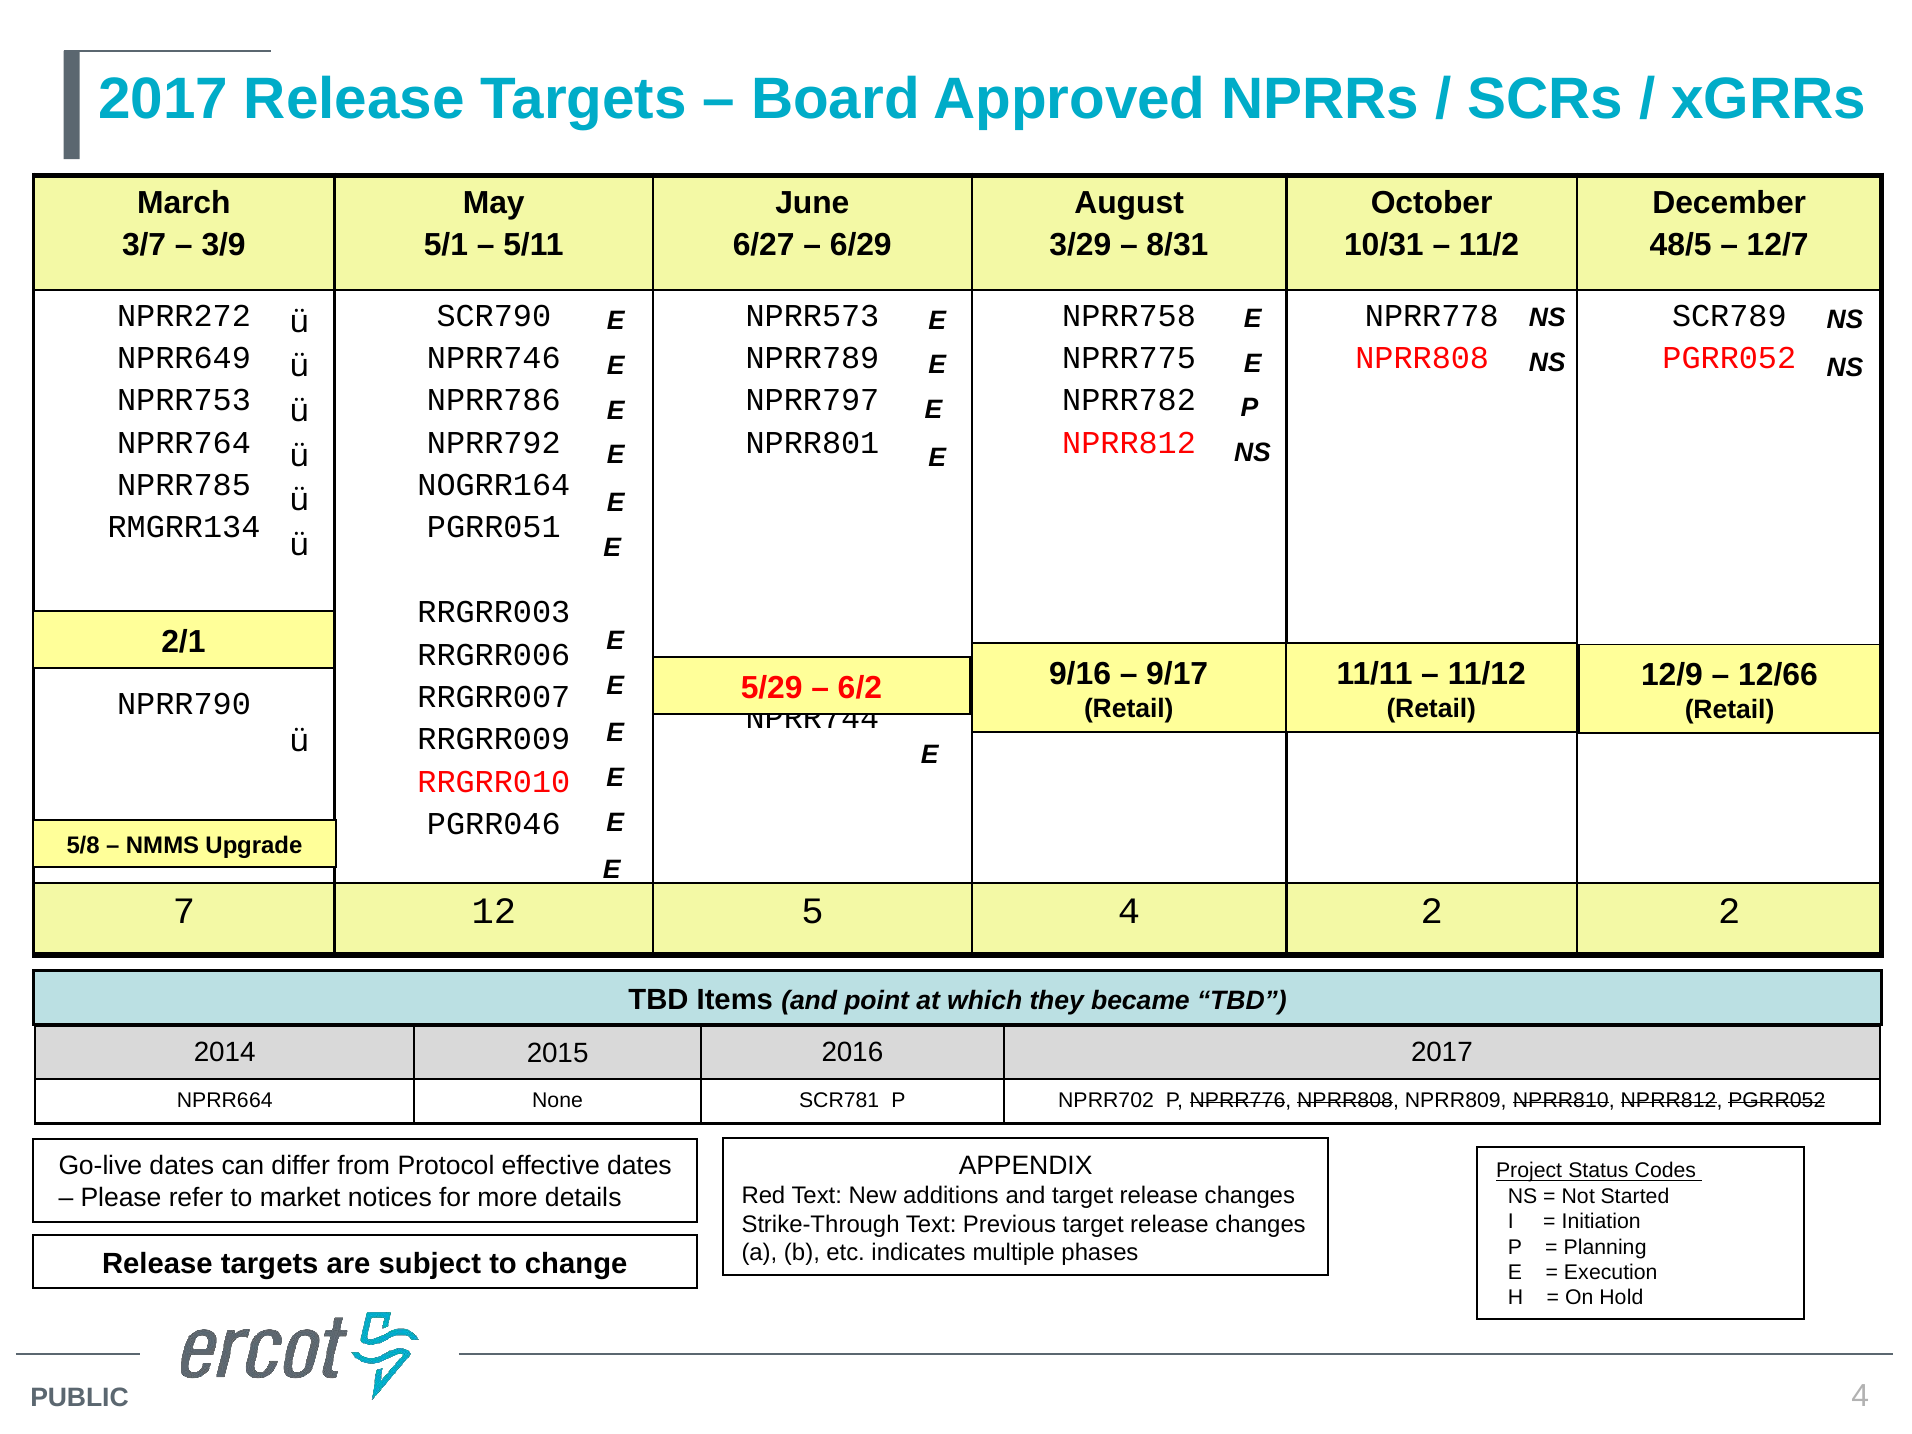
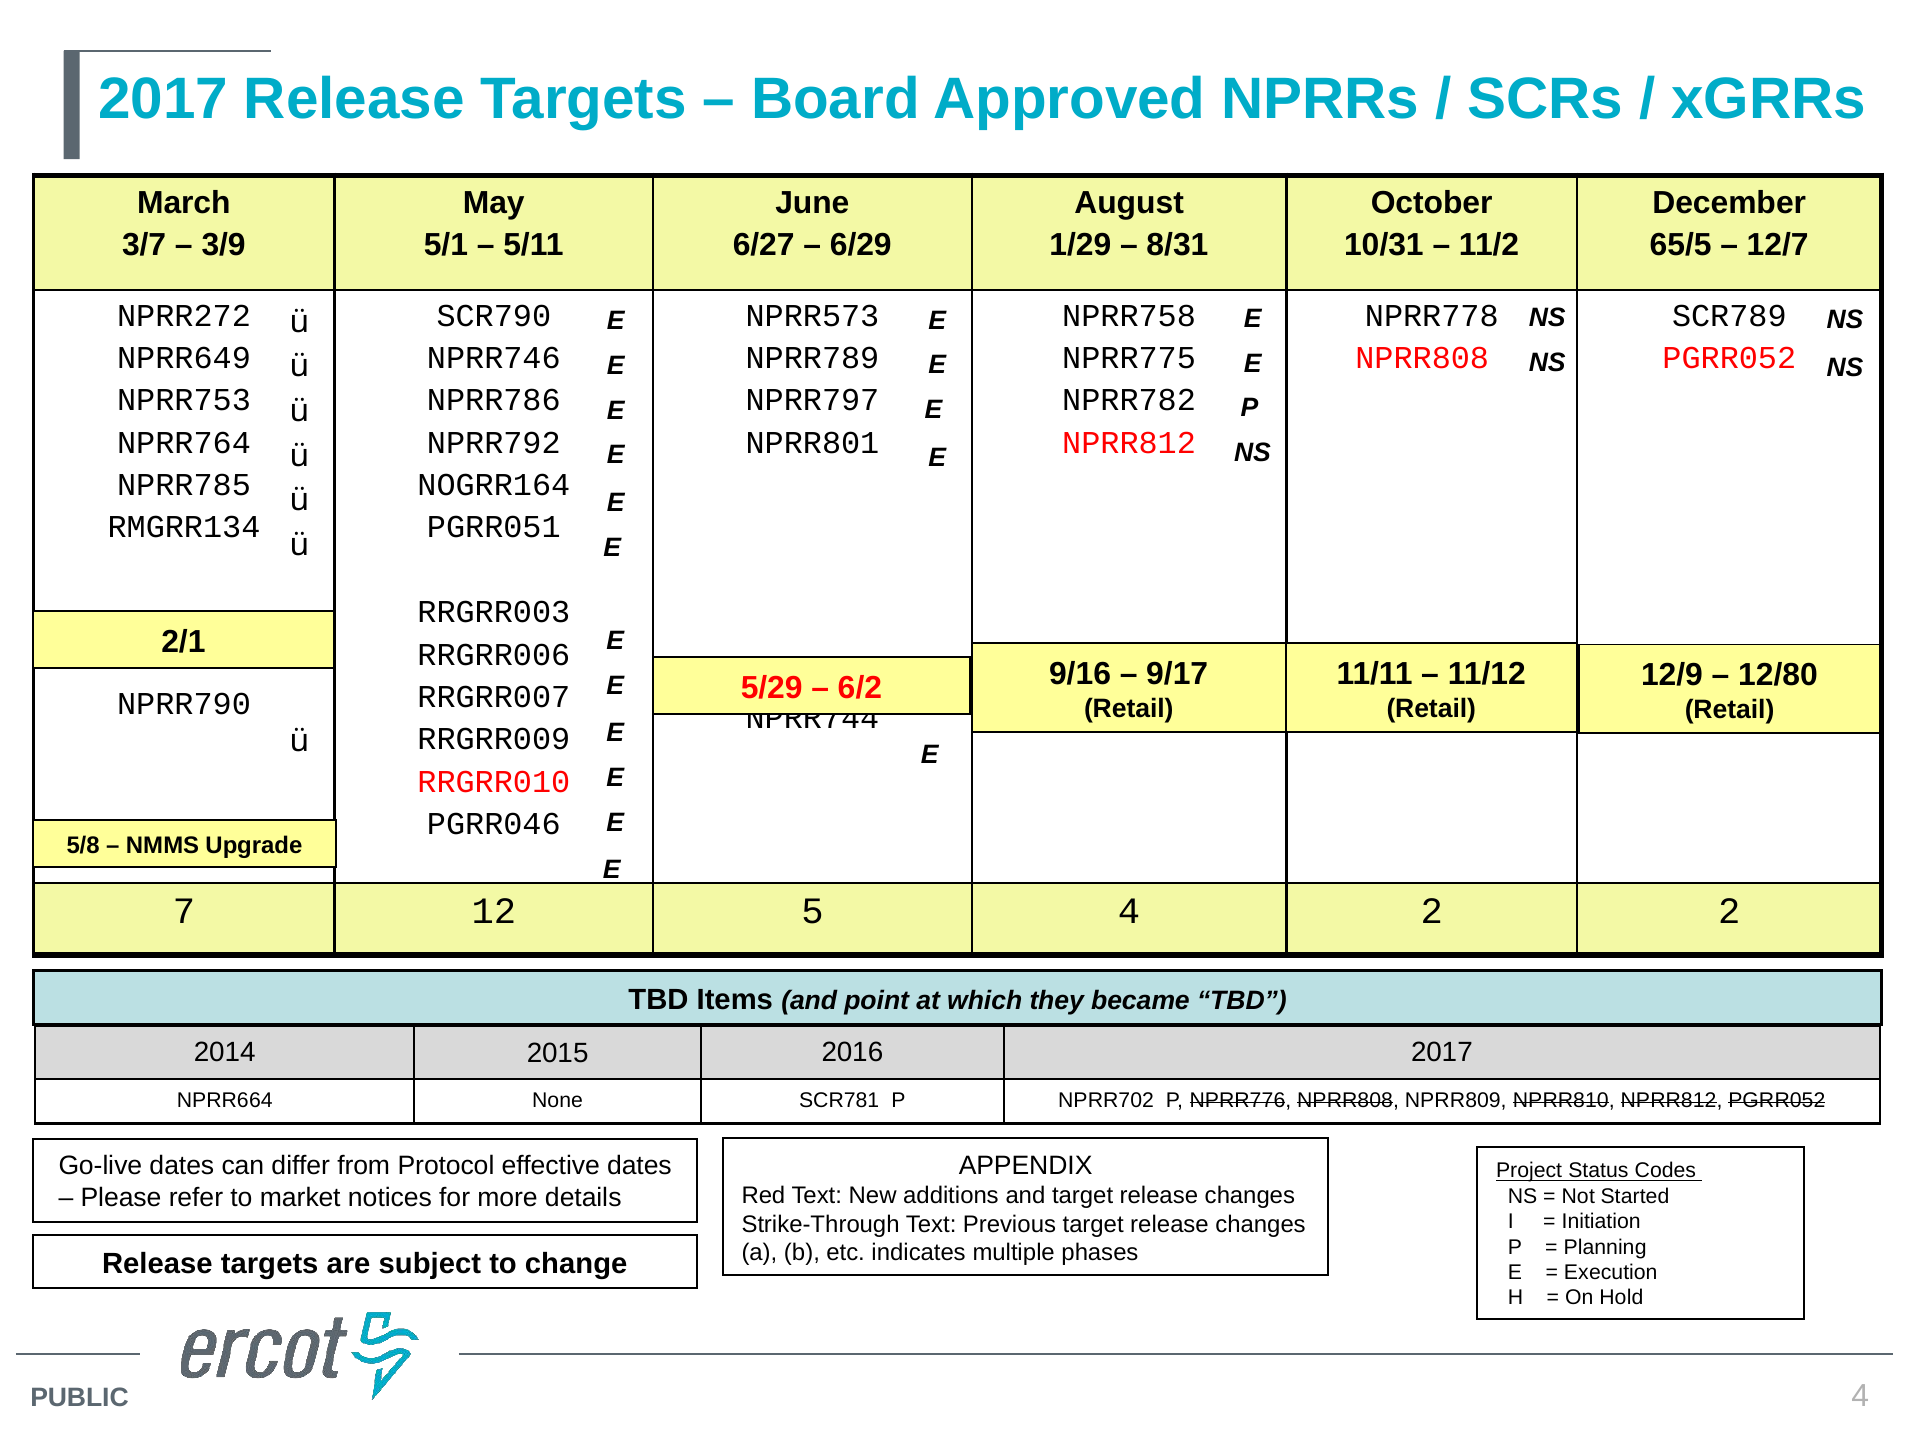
3/29: 3/29 -> 1/29
48/5: 48/5 -> 65/5
12/66: 12/66 -> 12/80
